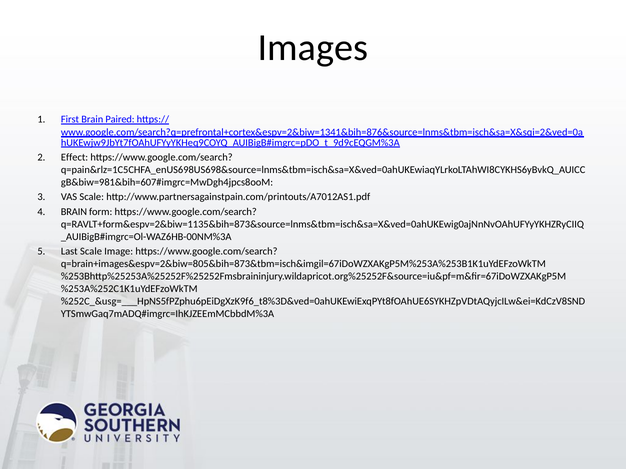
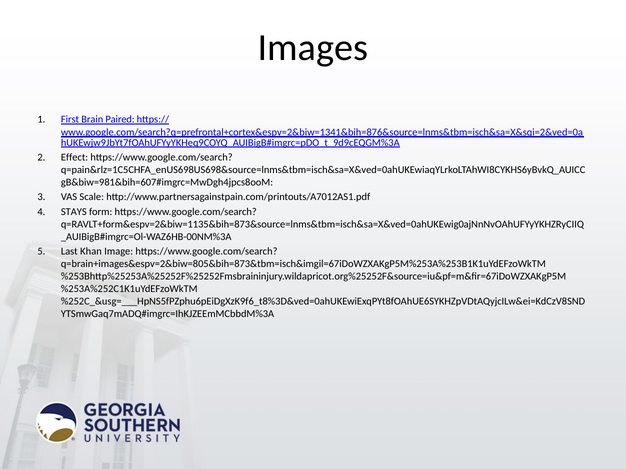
BRAIN at (74, 212): BRAIN -> STAYS
Last Scale: Scale -> Khan
